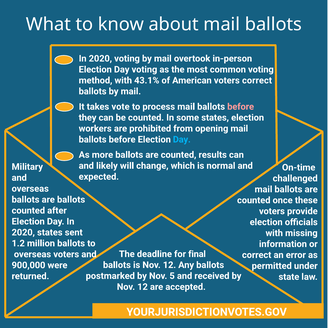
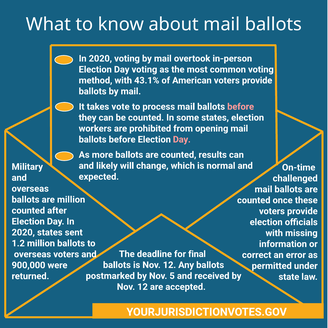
American voters correct: correct -> provide
Day at (182, 139) colour: light blue -> pink
are ballots: ballots -> million
